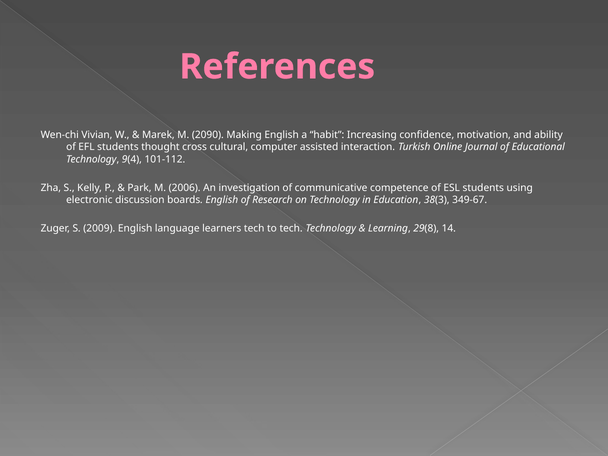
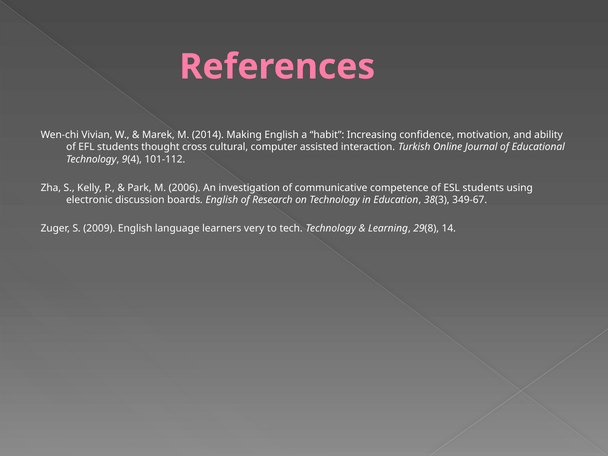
2090: 2090 -> 2014
learners tech: tech -> very
